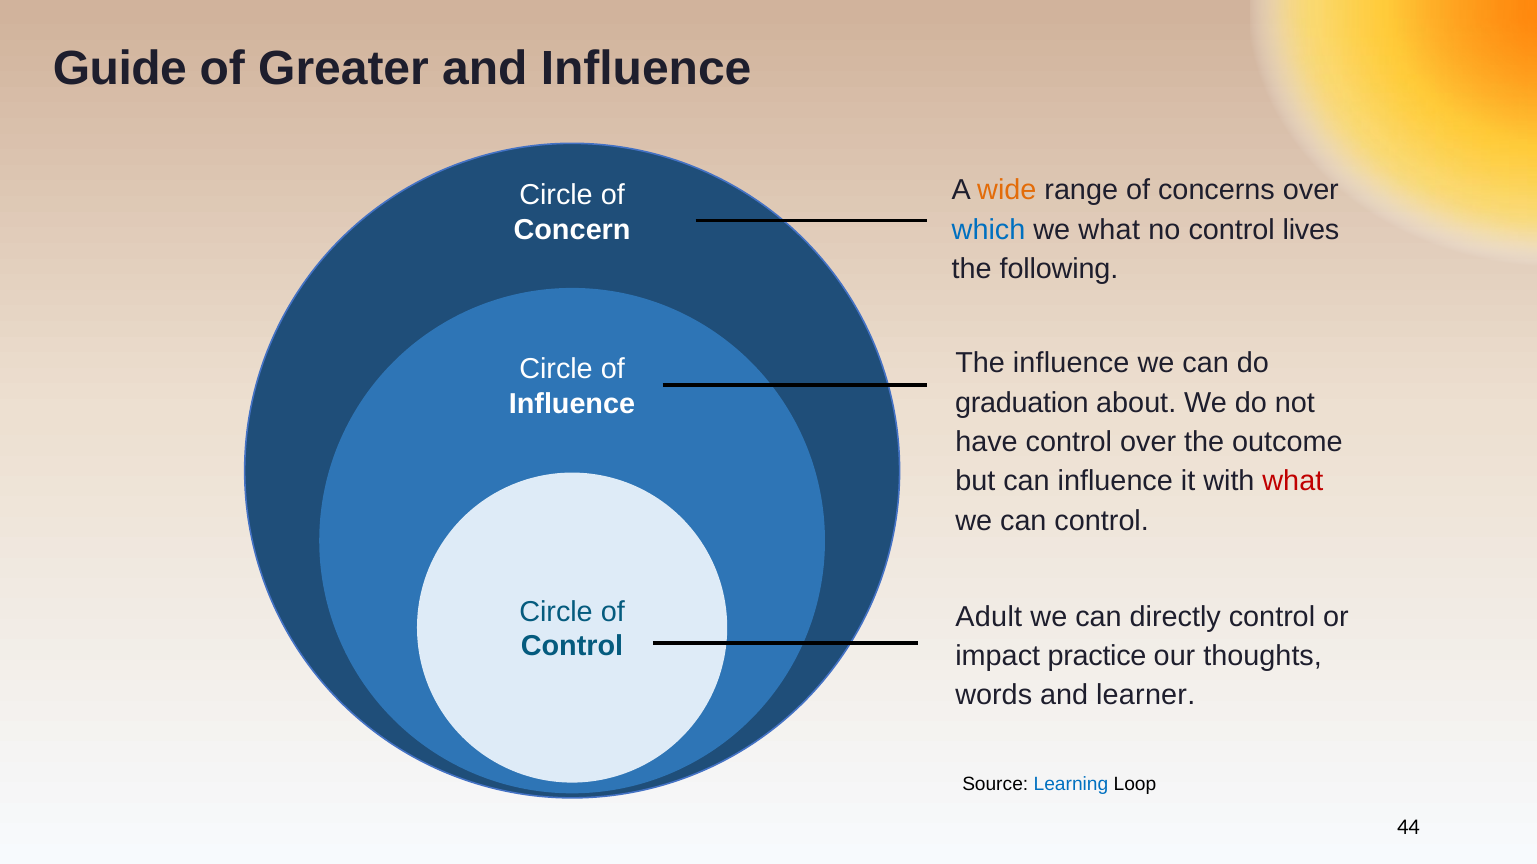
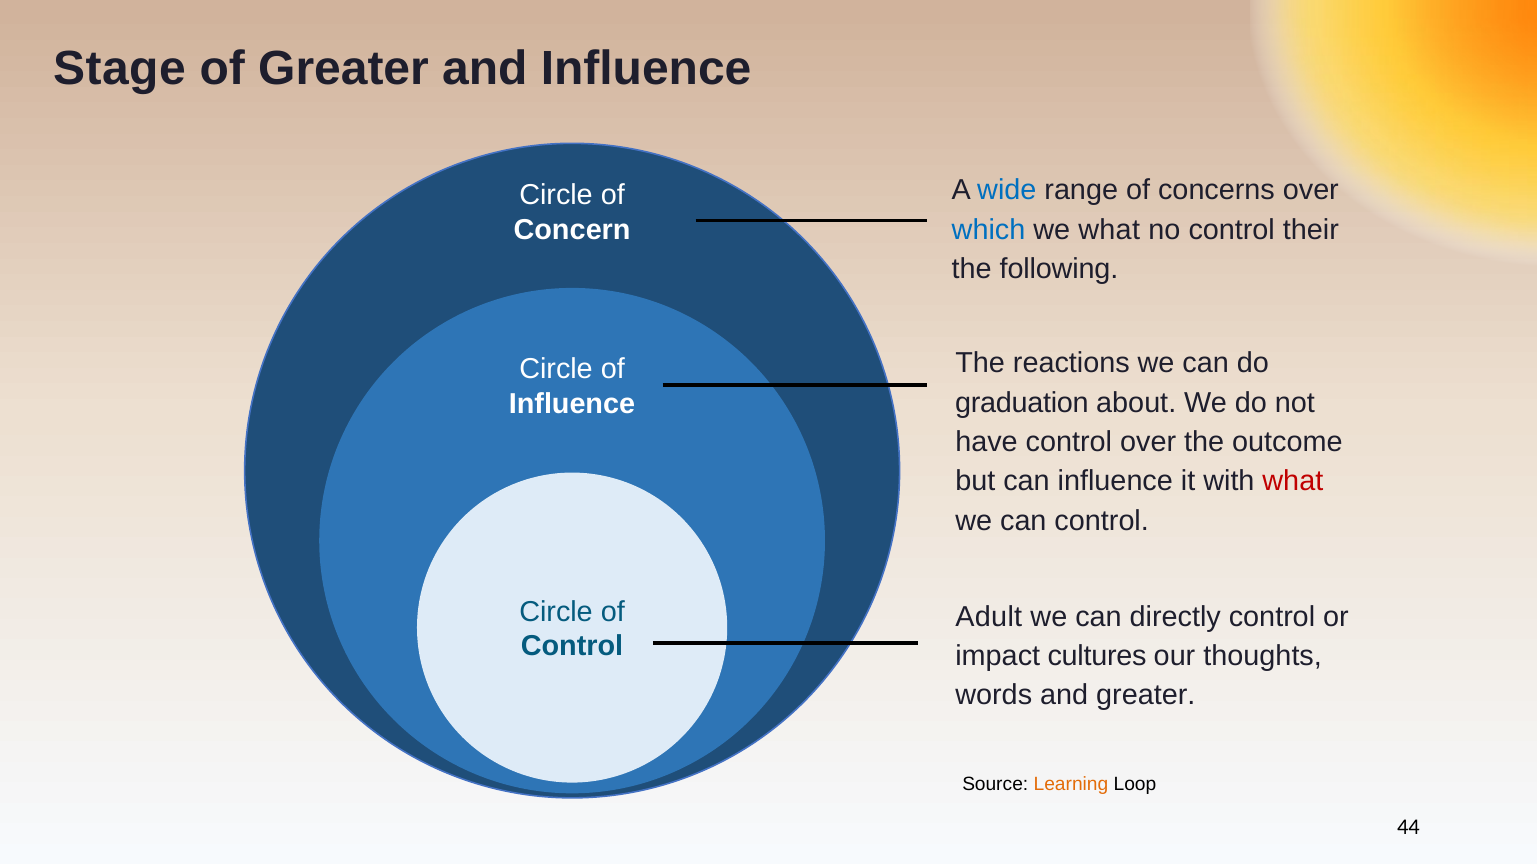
Guide: Guide -> Stage
wide colour: orange -> blue
lives: lives -> their
The influence: influence -> reactions
practice: practice -> cultures
and learner: learner -> greater
Learning colour: blue -> orange
